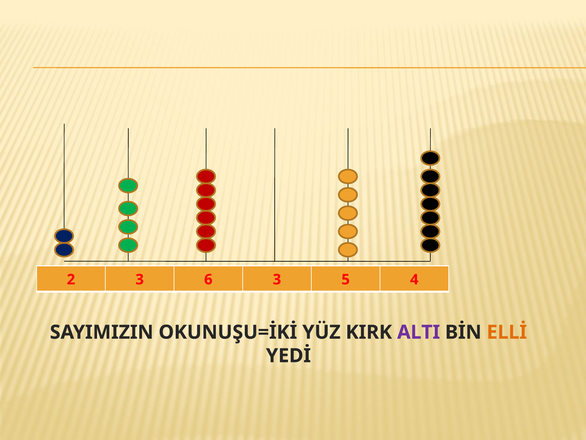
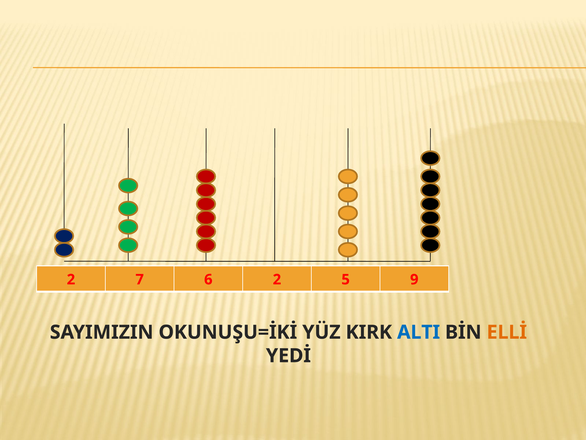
2 3: 3 -> 7
6 3: 3 -> 2
4: 4 -> 9
ALTI colour: purple -> blue
